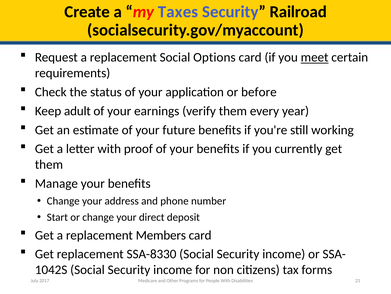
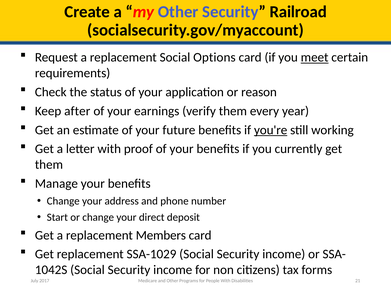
my Taxes: Taxes -> Other
before: before -> reason
adult: adult -> after
you're underline: none -> present
SSA-8330: SSA-8330 -> SSA-1029
